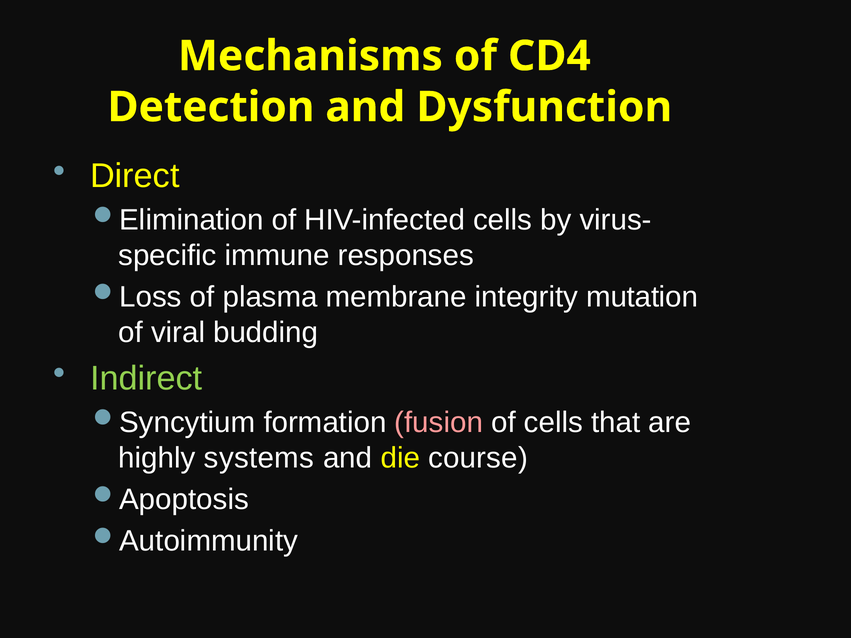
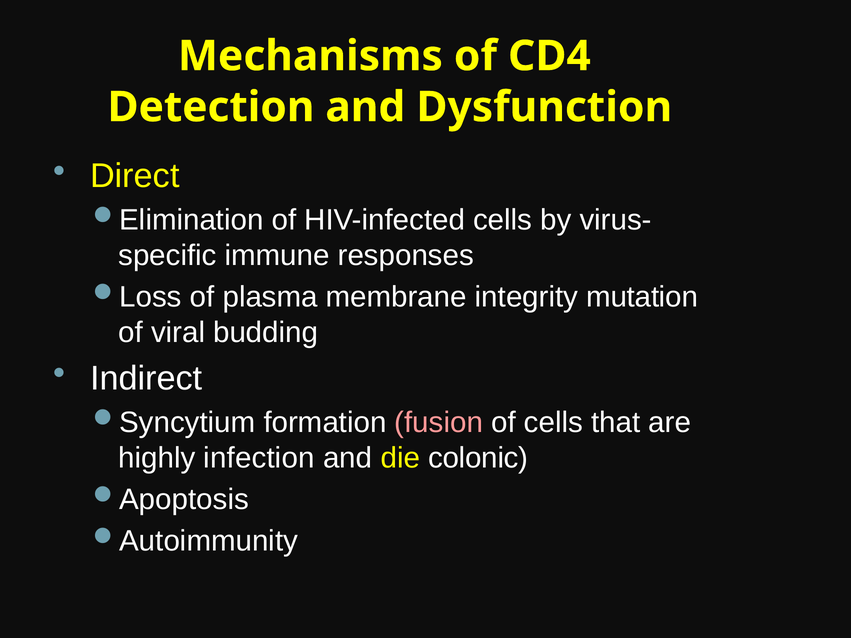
Indirect colour: light green -> white
systems: systems -> infection
course: course -> colonic
